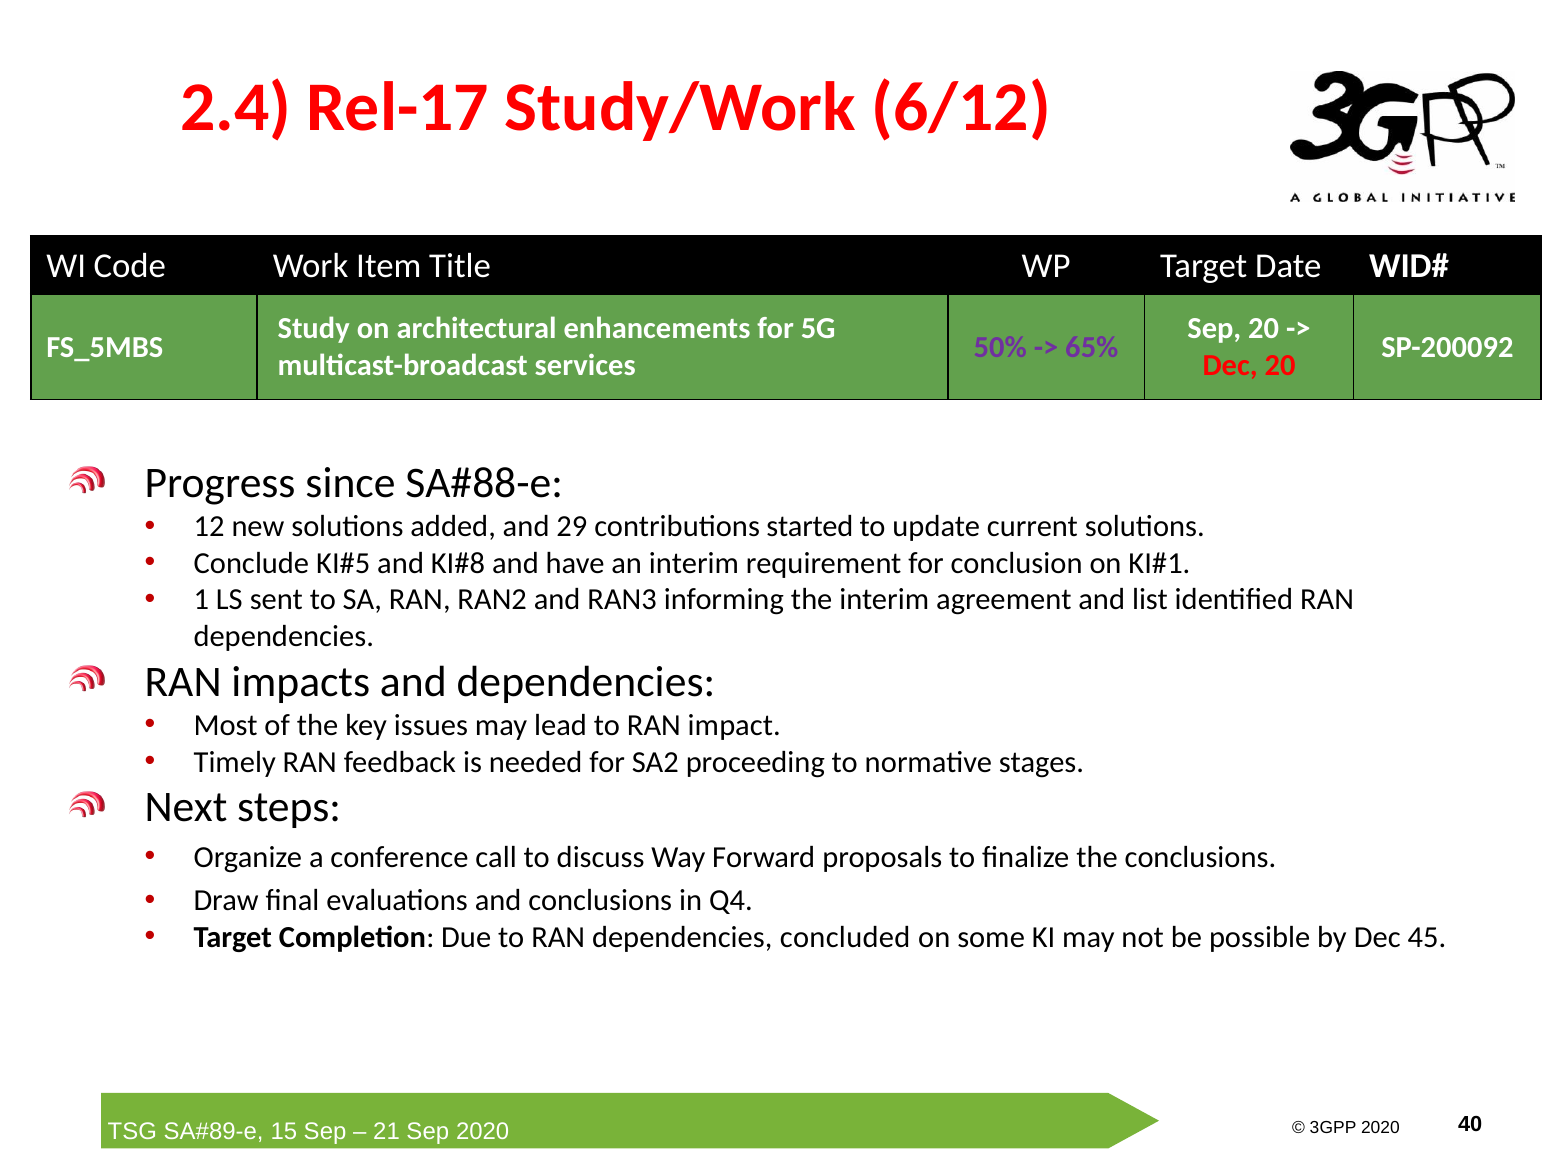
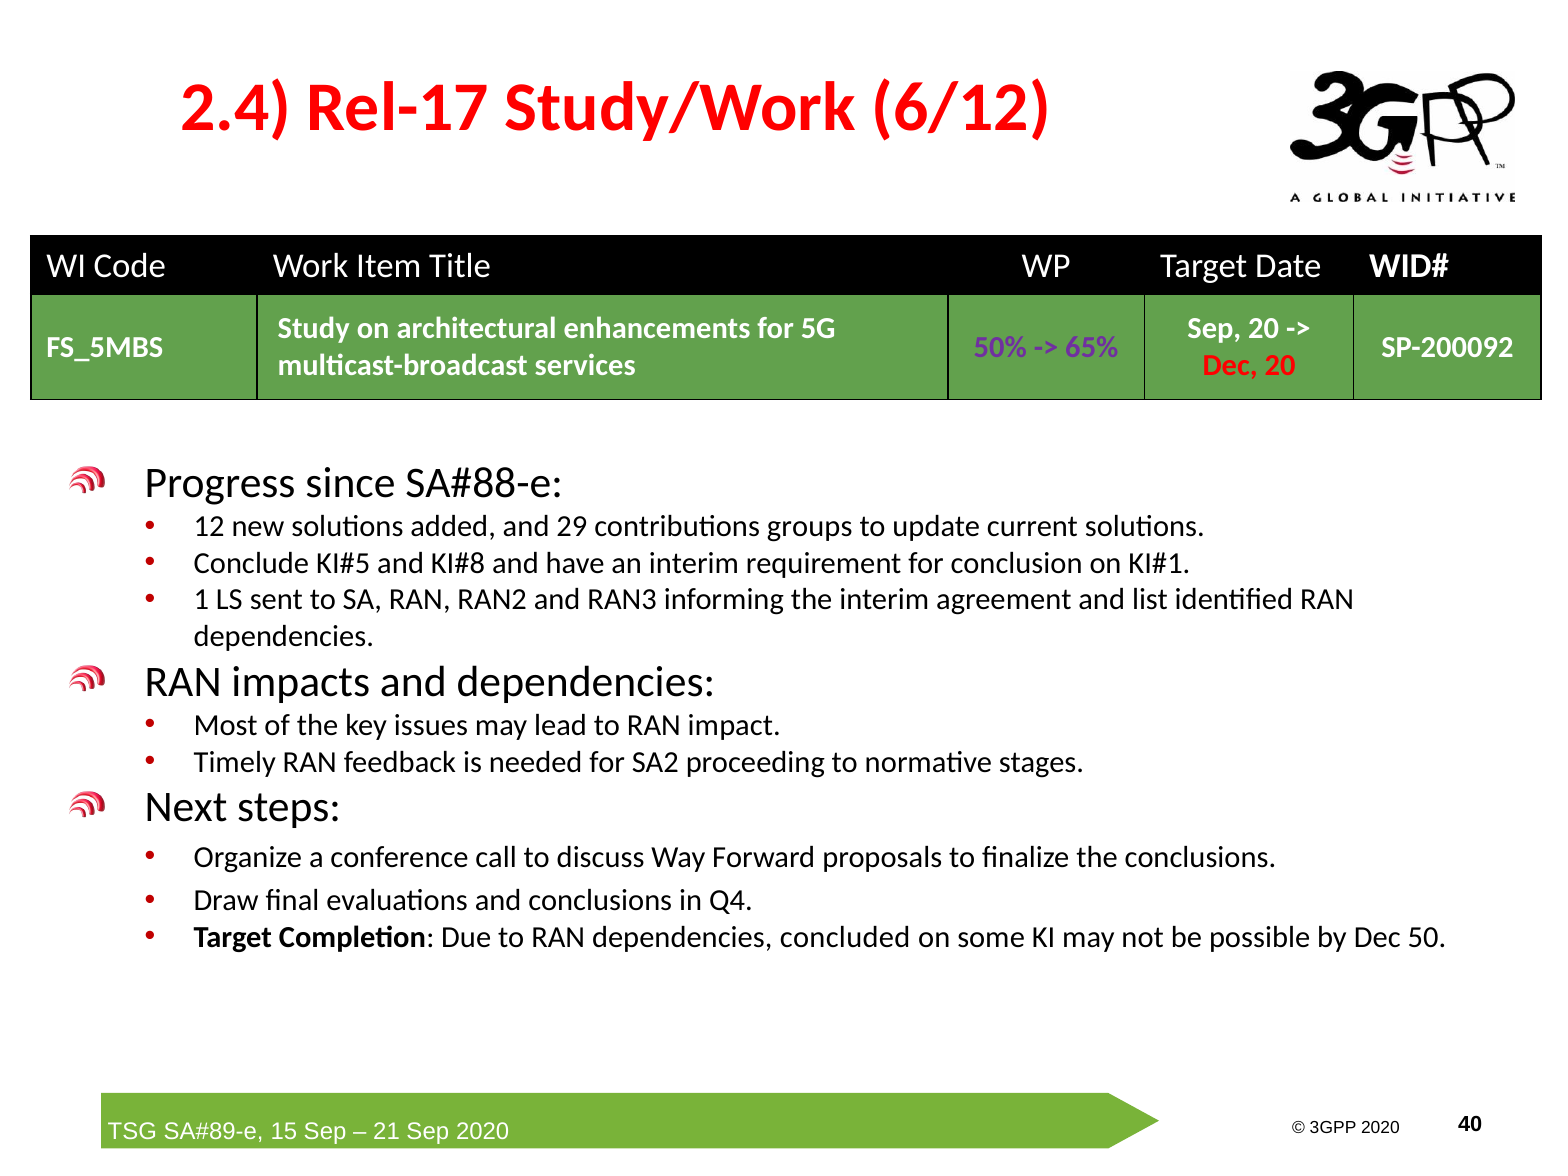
started: started -> groups
45: 45 -> 50
